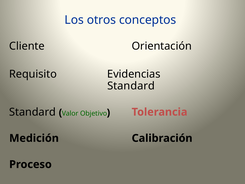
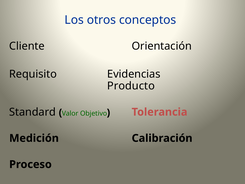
Standard at (131, 86): Standard -> Producto
